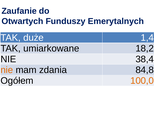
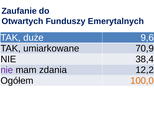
1,4: 1,4 -> 9,6
18,2: 18,2 -> 70,9
nie at (7, 70) colour: orange -> purple
84,8: 84,8 -> 12,2
